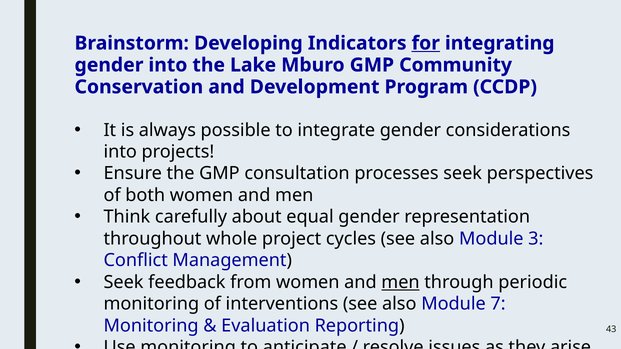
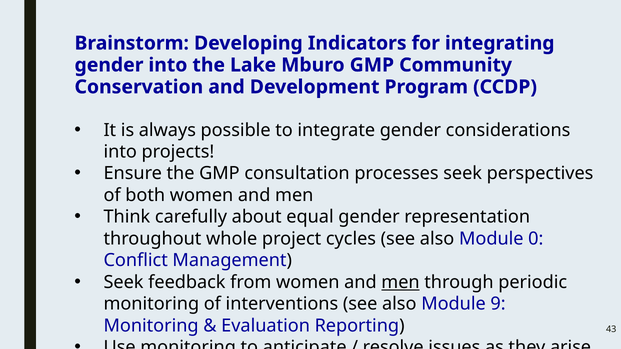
for underline: present -> none
3: 3 -> 0
7: 7 -> 9
